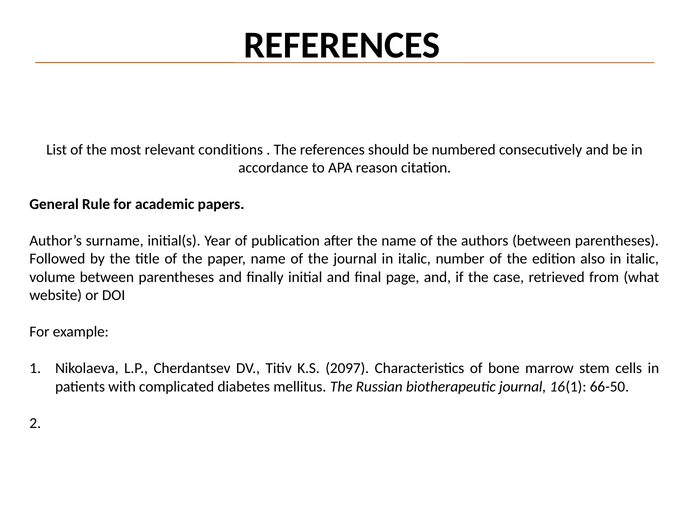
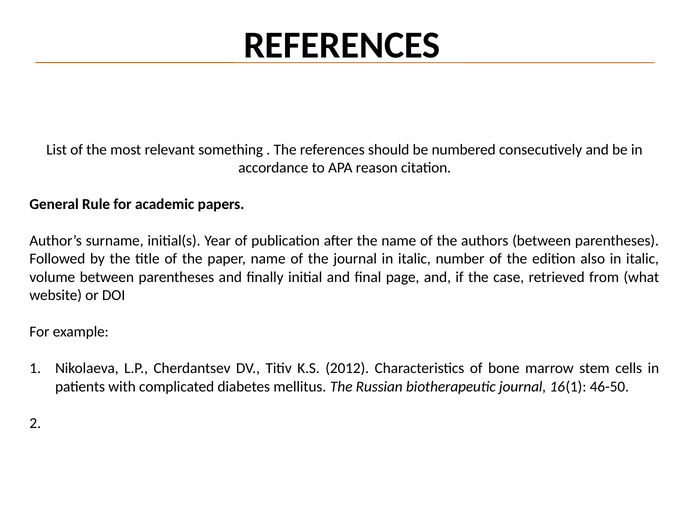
conditions: conditions -> something
2097: 2097 -> 2012
66-50: 66-50 -> 46-50
